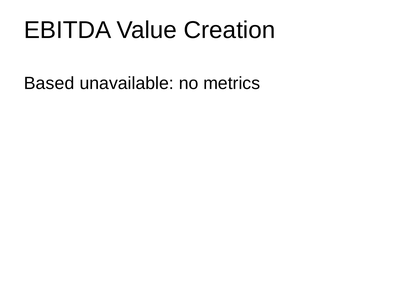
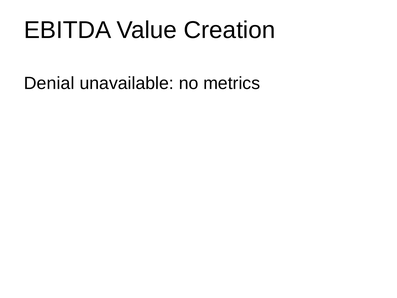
Based: Based -> Denial
